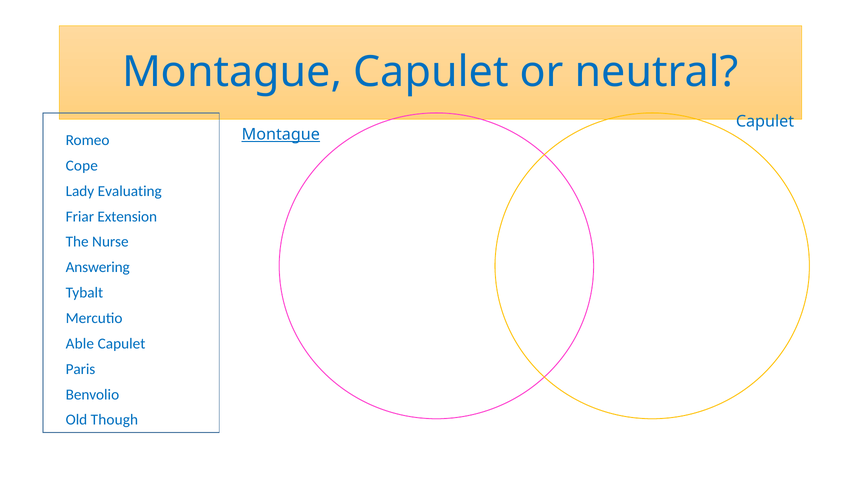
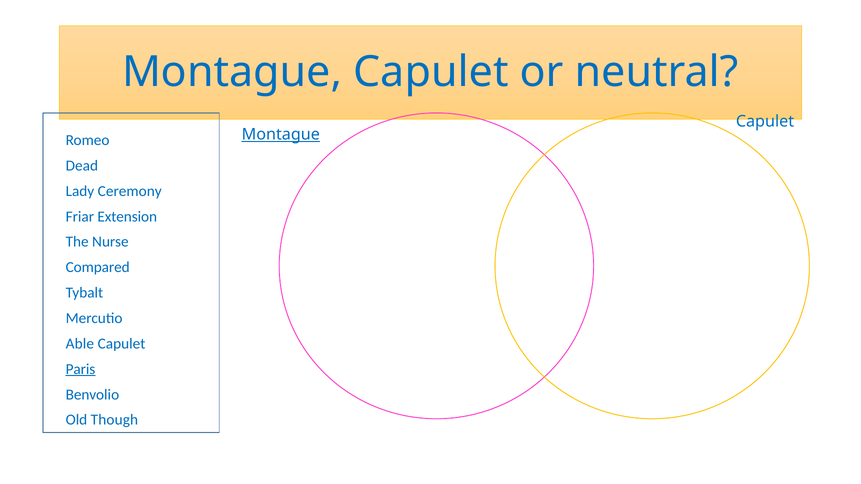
Cope: Cope -> Dead
Evaluating: Evaluating -> Ceremony
Answering: Answering -> Compared
Paris underline: none -> present
